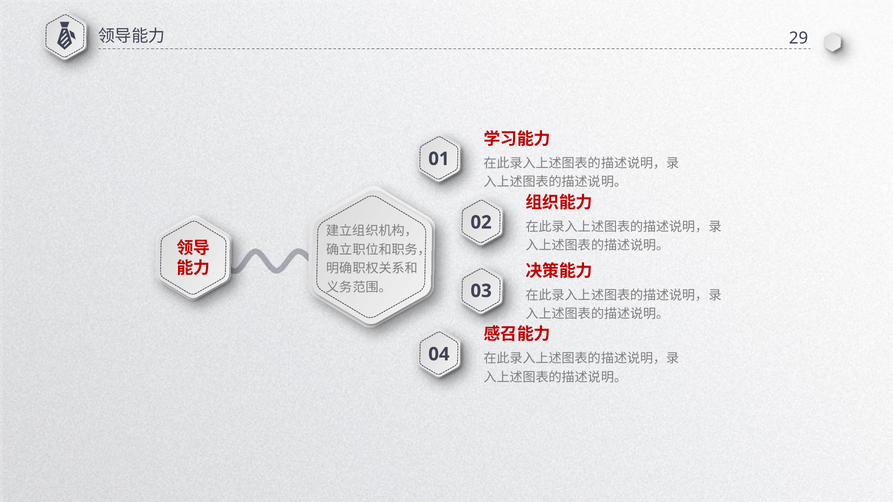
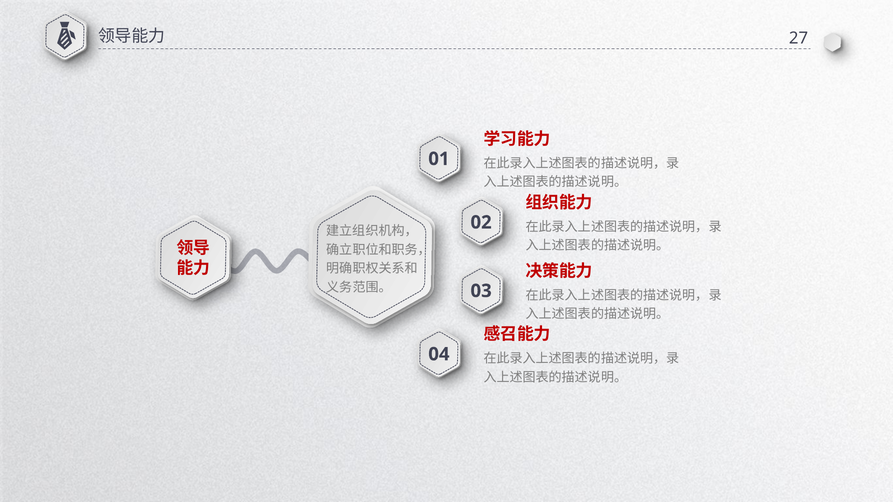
29: 29 -> 27
